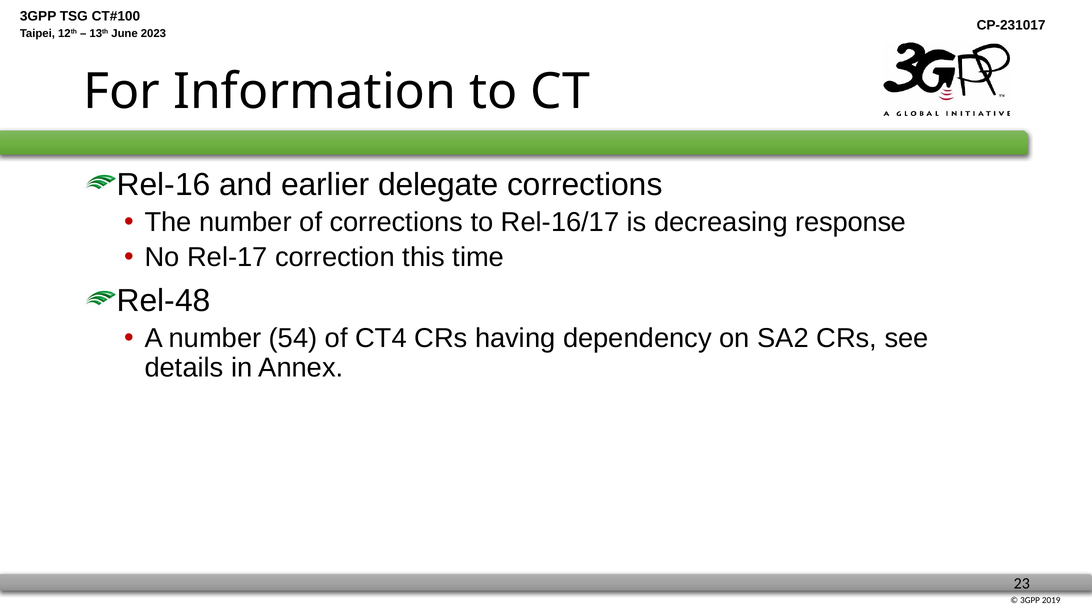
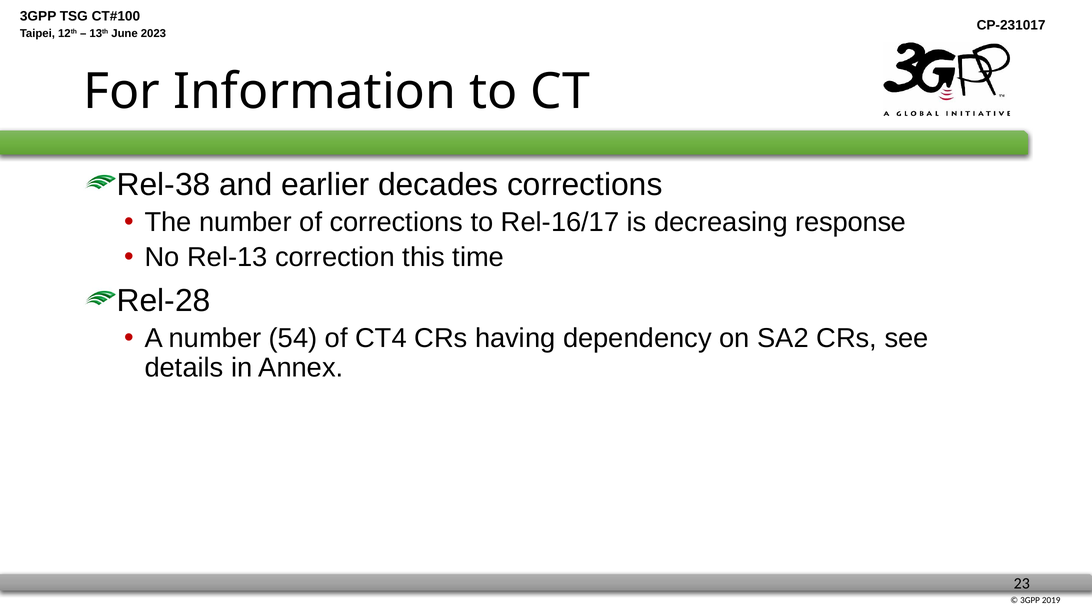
Rel-16: Rel-16 -> Rel-38
delegate: delegate -> decades
Rel-17: Rel-17 -> Rel-13
Rel-48: Rel-48 -> Rel-28
